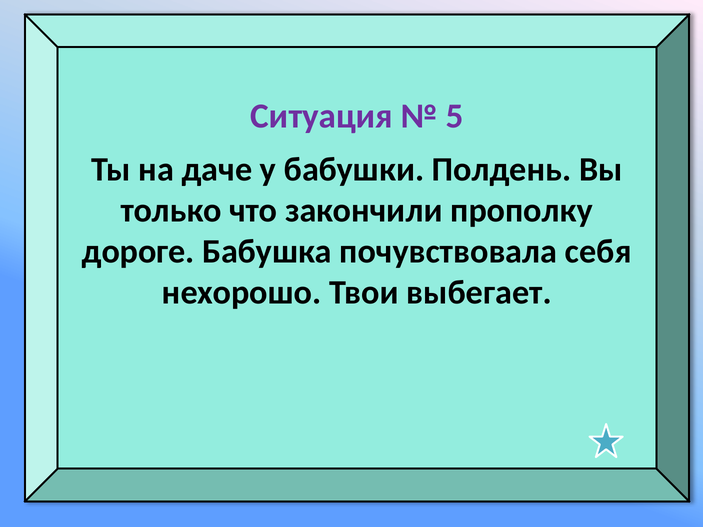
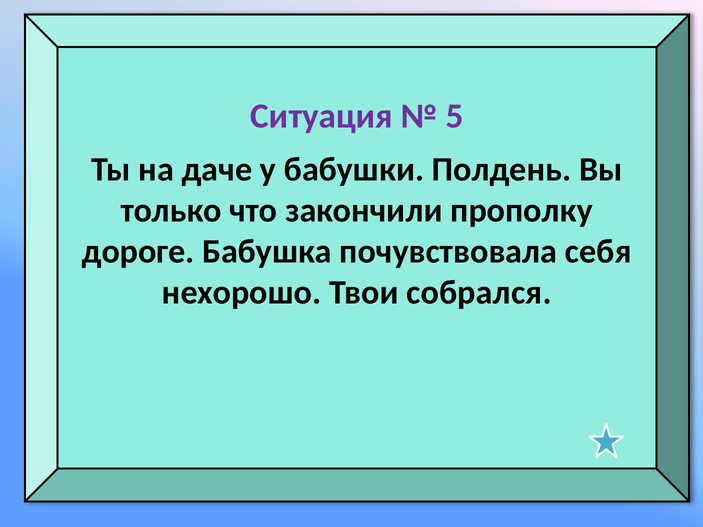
выбегает: выбегает -> собрался
